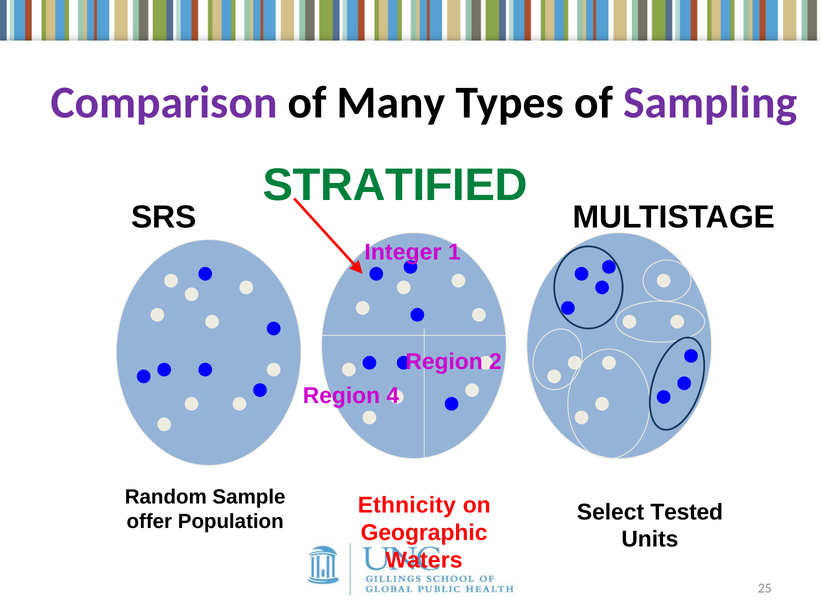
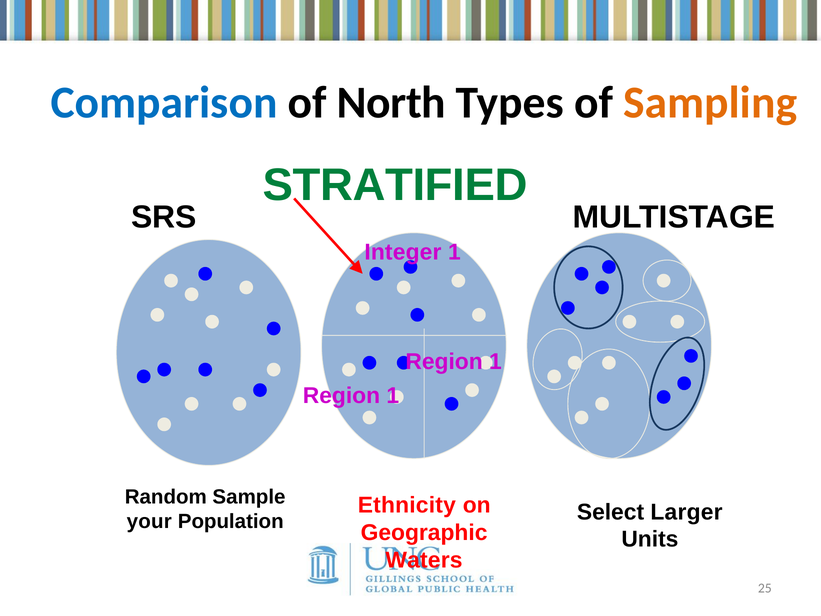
Comparison colour: purple -> blue
Many: Many -> North
Sampling colour: purple -> orange
2 at (495, 361): 2 -> 1
4 at (393, 396): 4 -> 1
Tested: Tested -> Larger
offer: offer -> your
